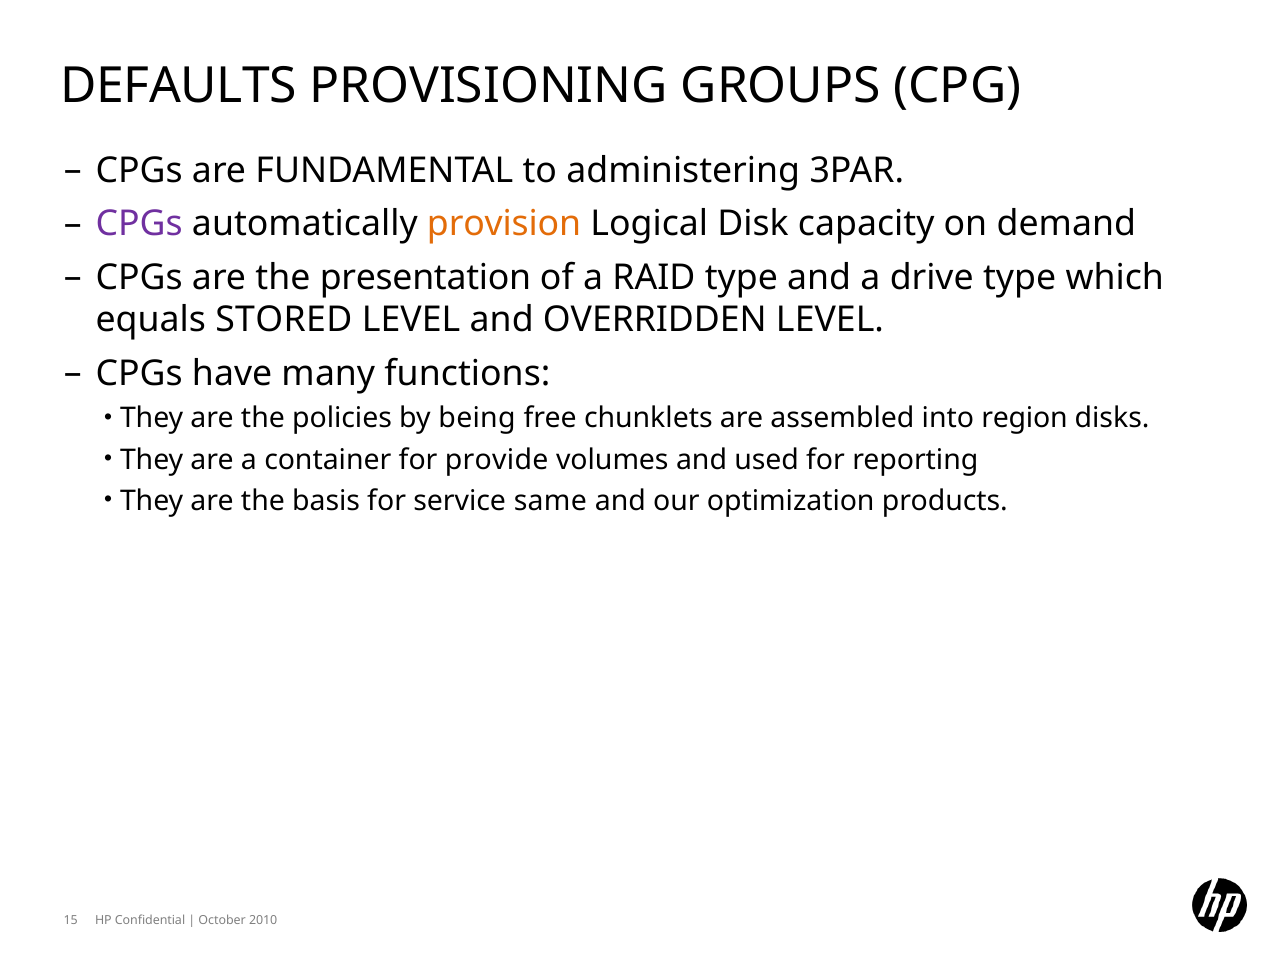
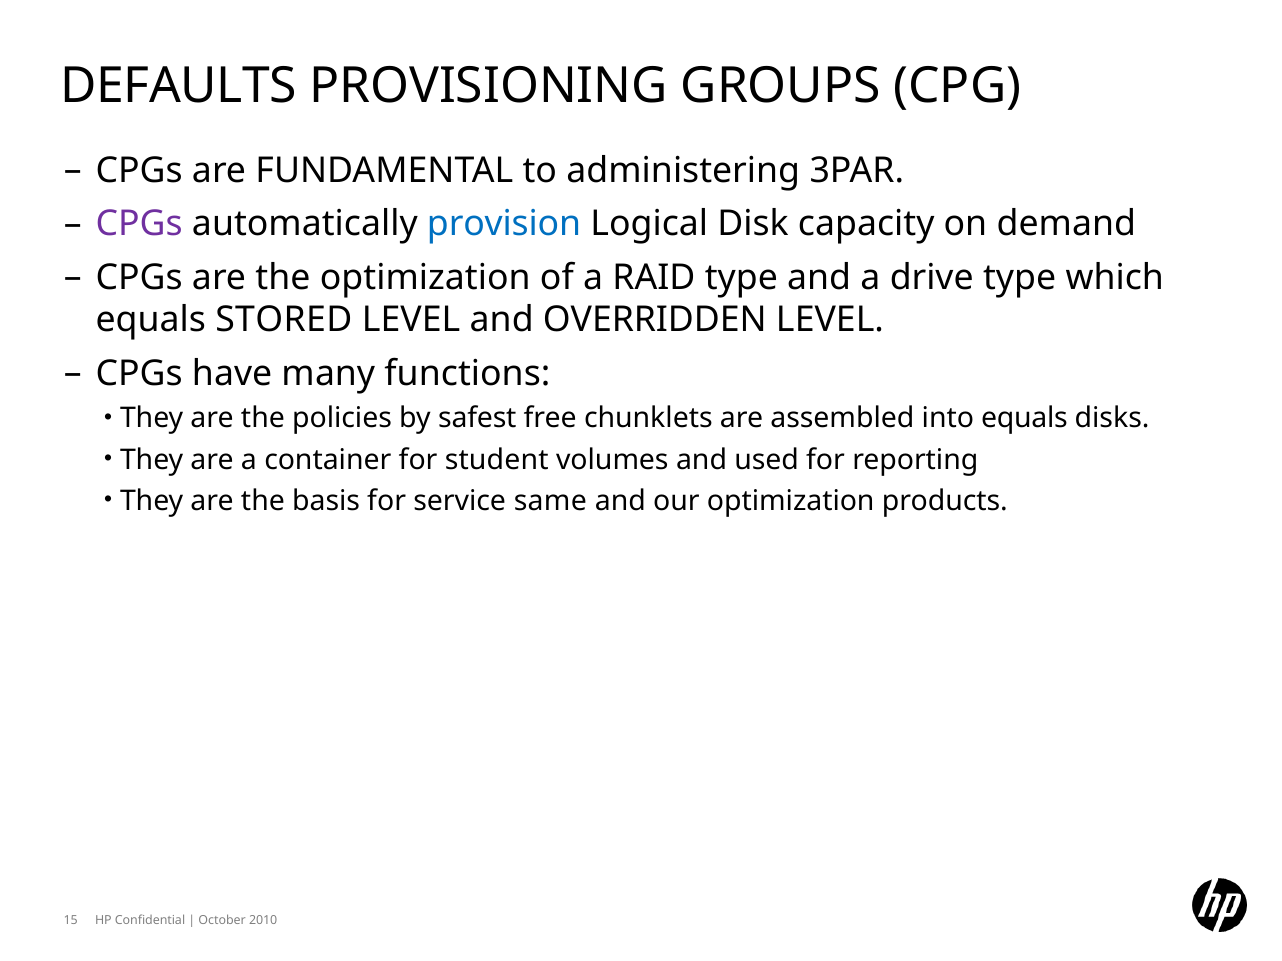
provision colour: orange -> blue
the presentation: presentation -> optimization
being: being -> safest
into region: region -> equals
provide: provide -> student
